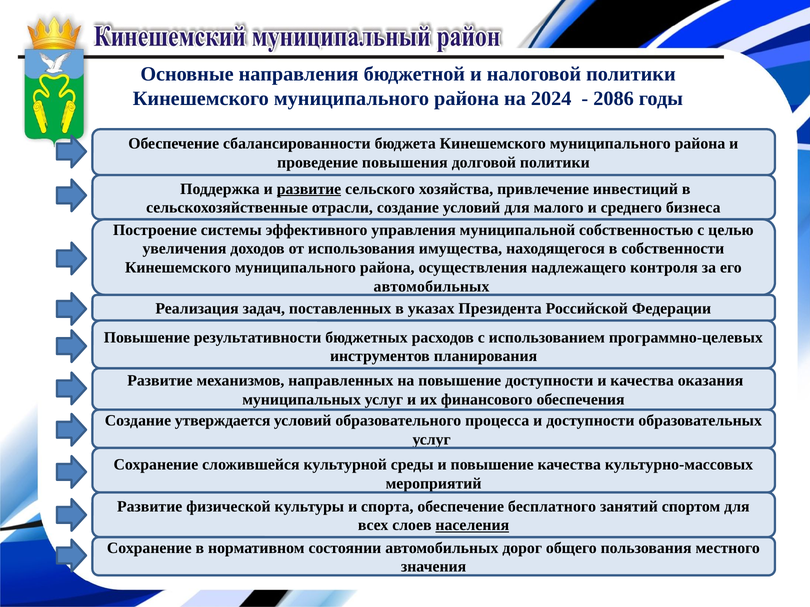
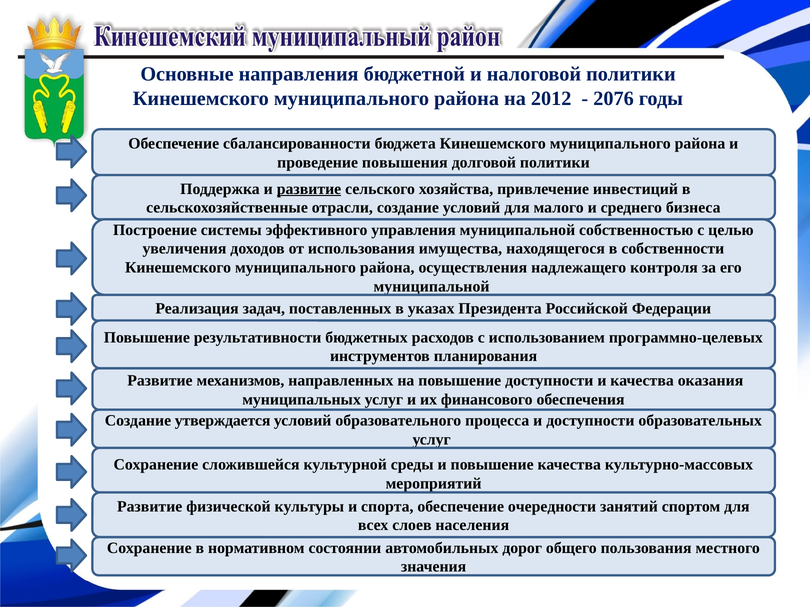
2024: 2024 -> 2012
2086: 2086 -> 2076
автомобильных at (432, 287): автомобильных -> муниципальной
бесплатного: бесплатного -> очередности
населения underline: present -> none
